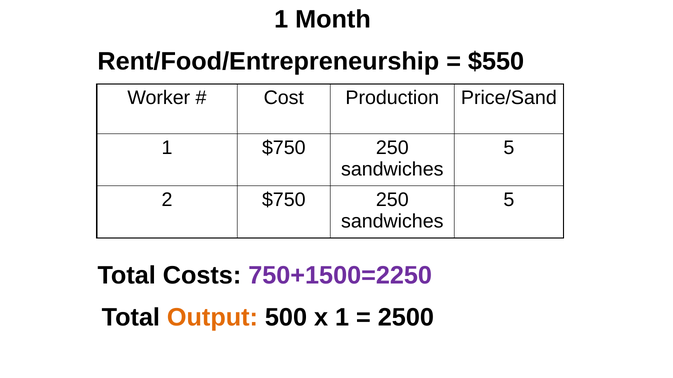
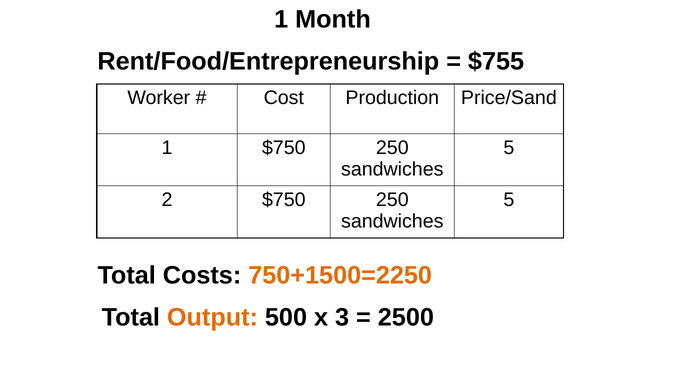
$550: $550 -> $755
750+1500=2250 colour: purple -> orange
x 1: 1 -> 3
